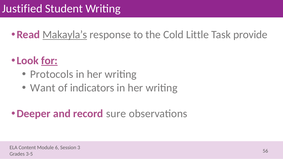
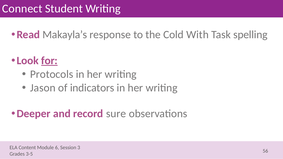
Justified: Justified -> Connect
Makayla’s underline: present -> none
Little: Little -> With
provide: provide -> spelling
Want: Want -> Jason
